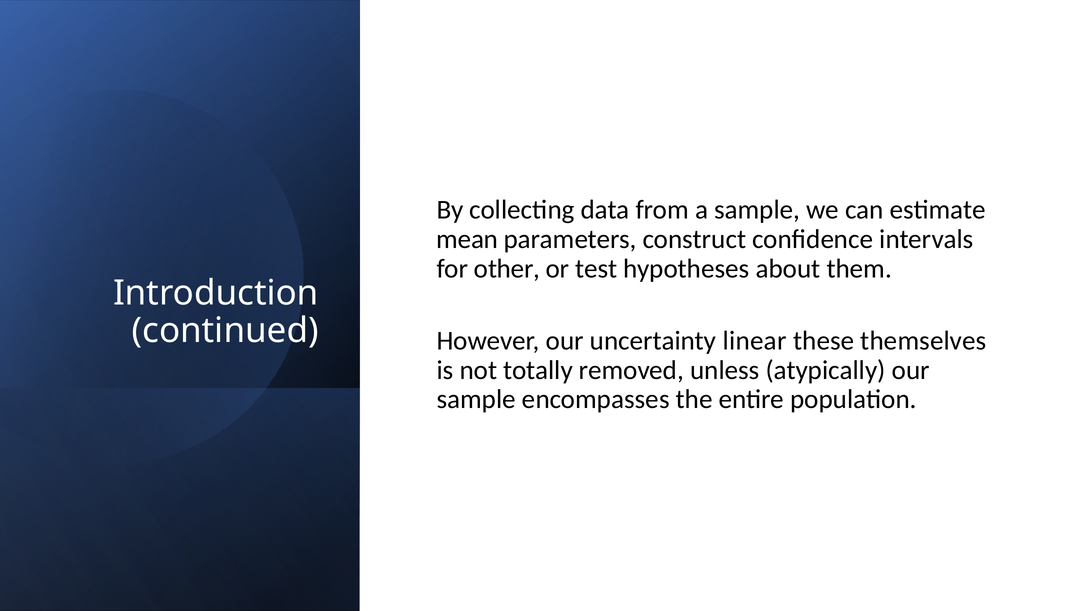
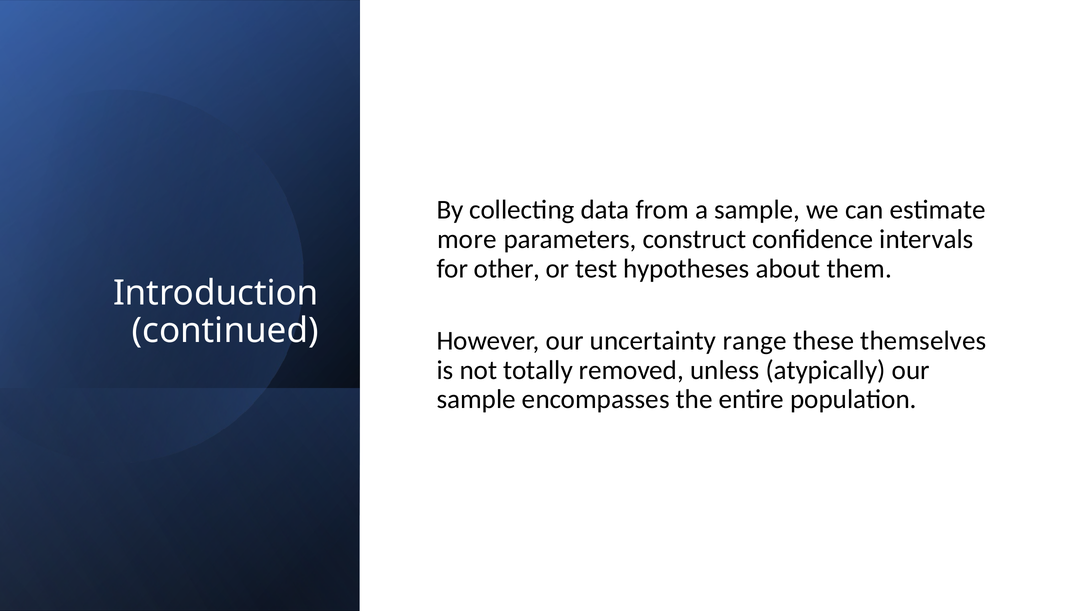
mean: mean -> more
linear: linear -> range
